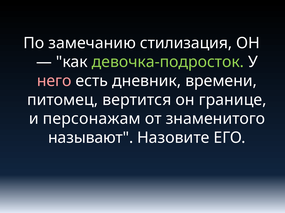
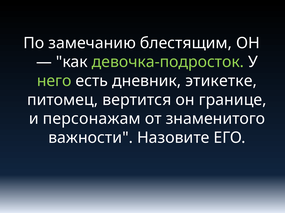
стилизация: стилизация -> блестящим
него colour: pink -> light green
времени: времени -> этикетке
называют: называют -> важности
